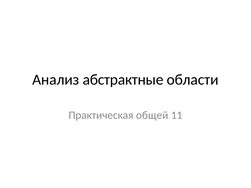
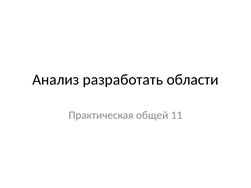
абстрактные: абстрактные -> разработать
